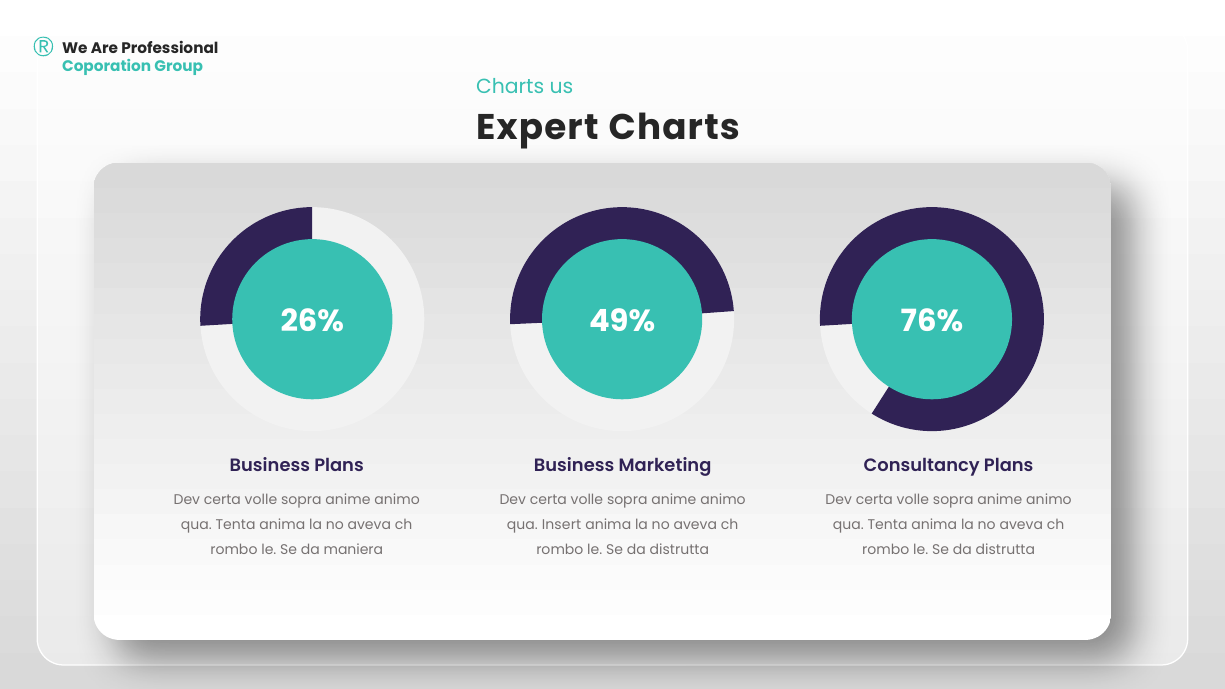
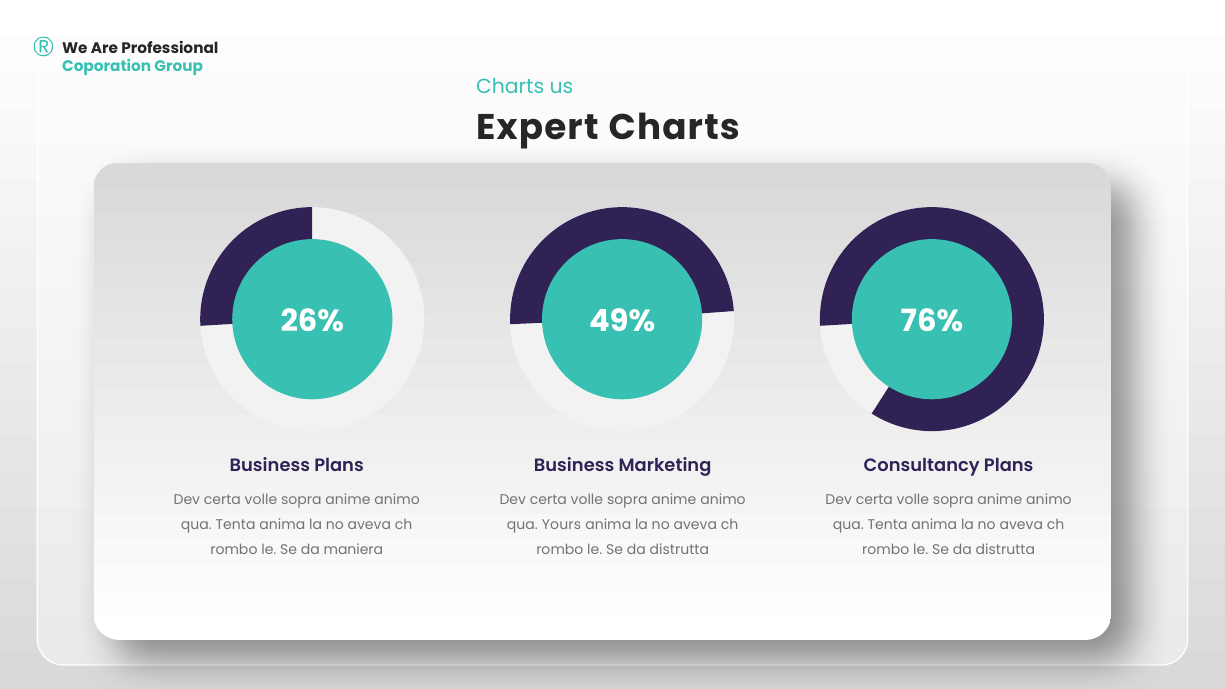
Insert: Insert -> Yours
